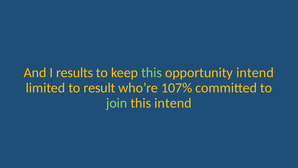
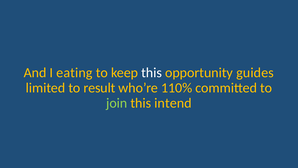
results: results -> eating
this at (152, 73) colour: light green -> white
opportunity intend: intend -> guides
107%: 107% -> 110%
